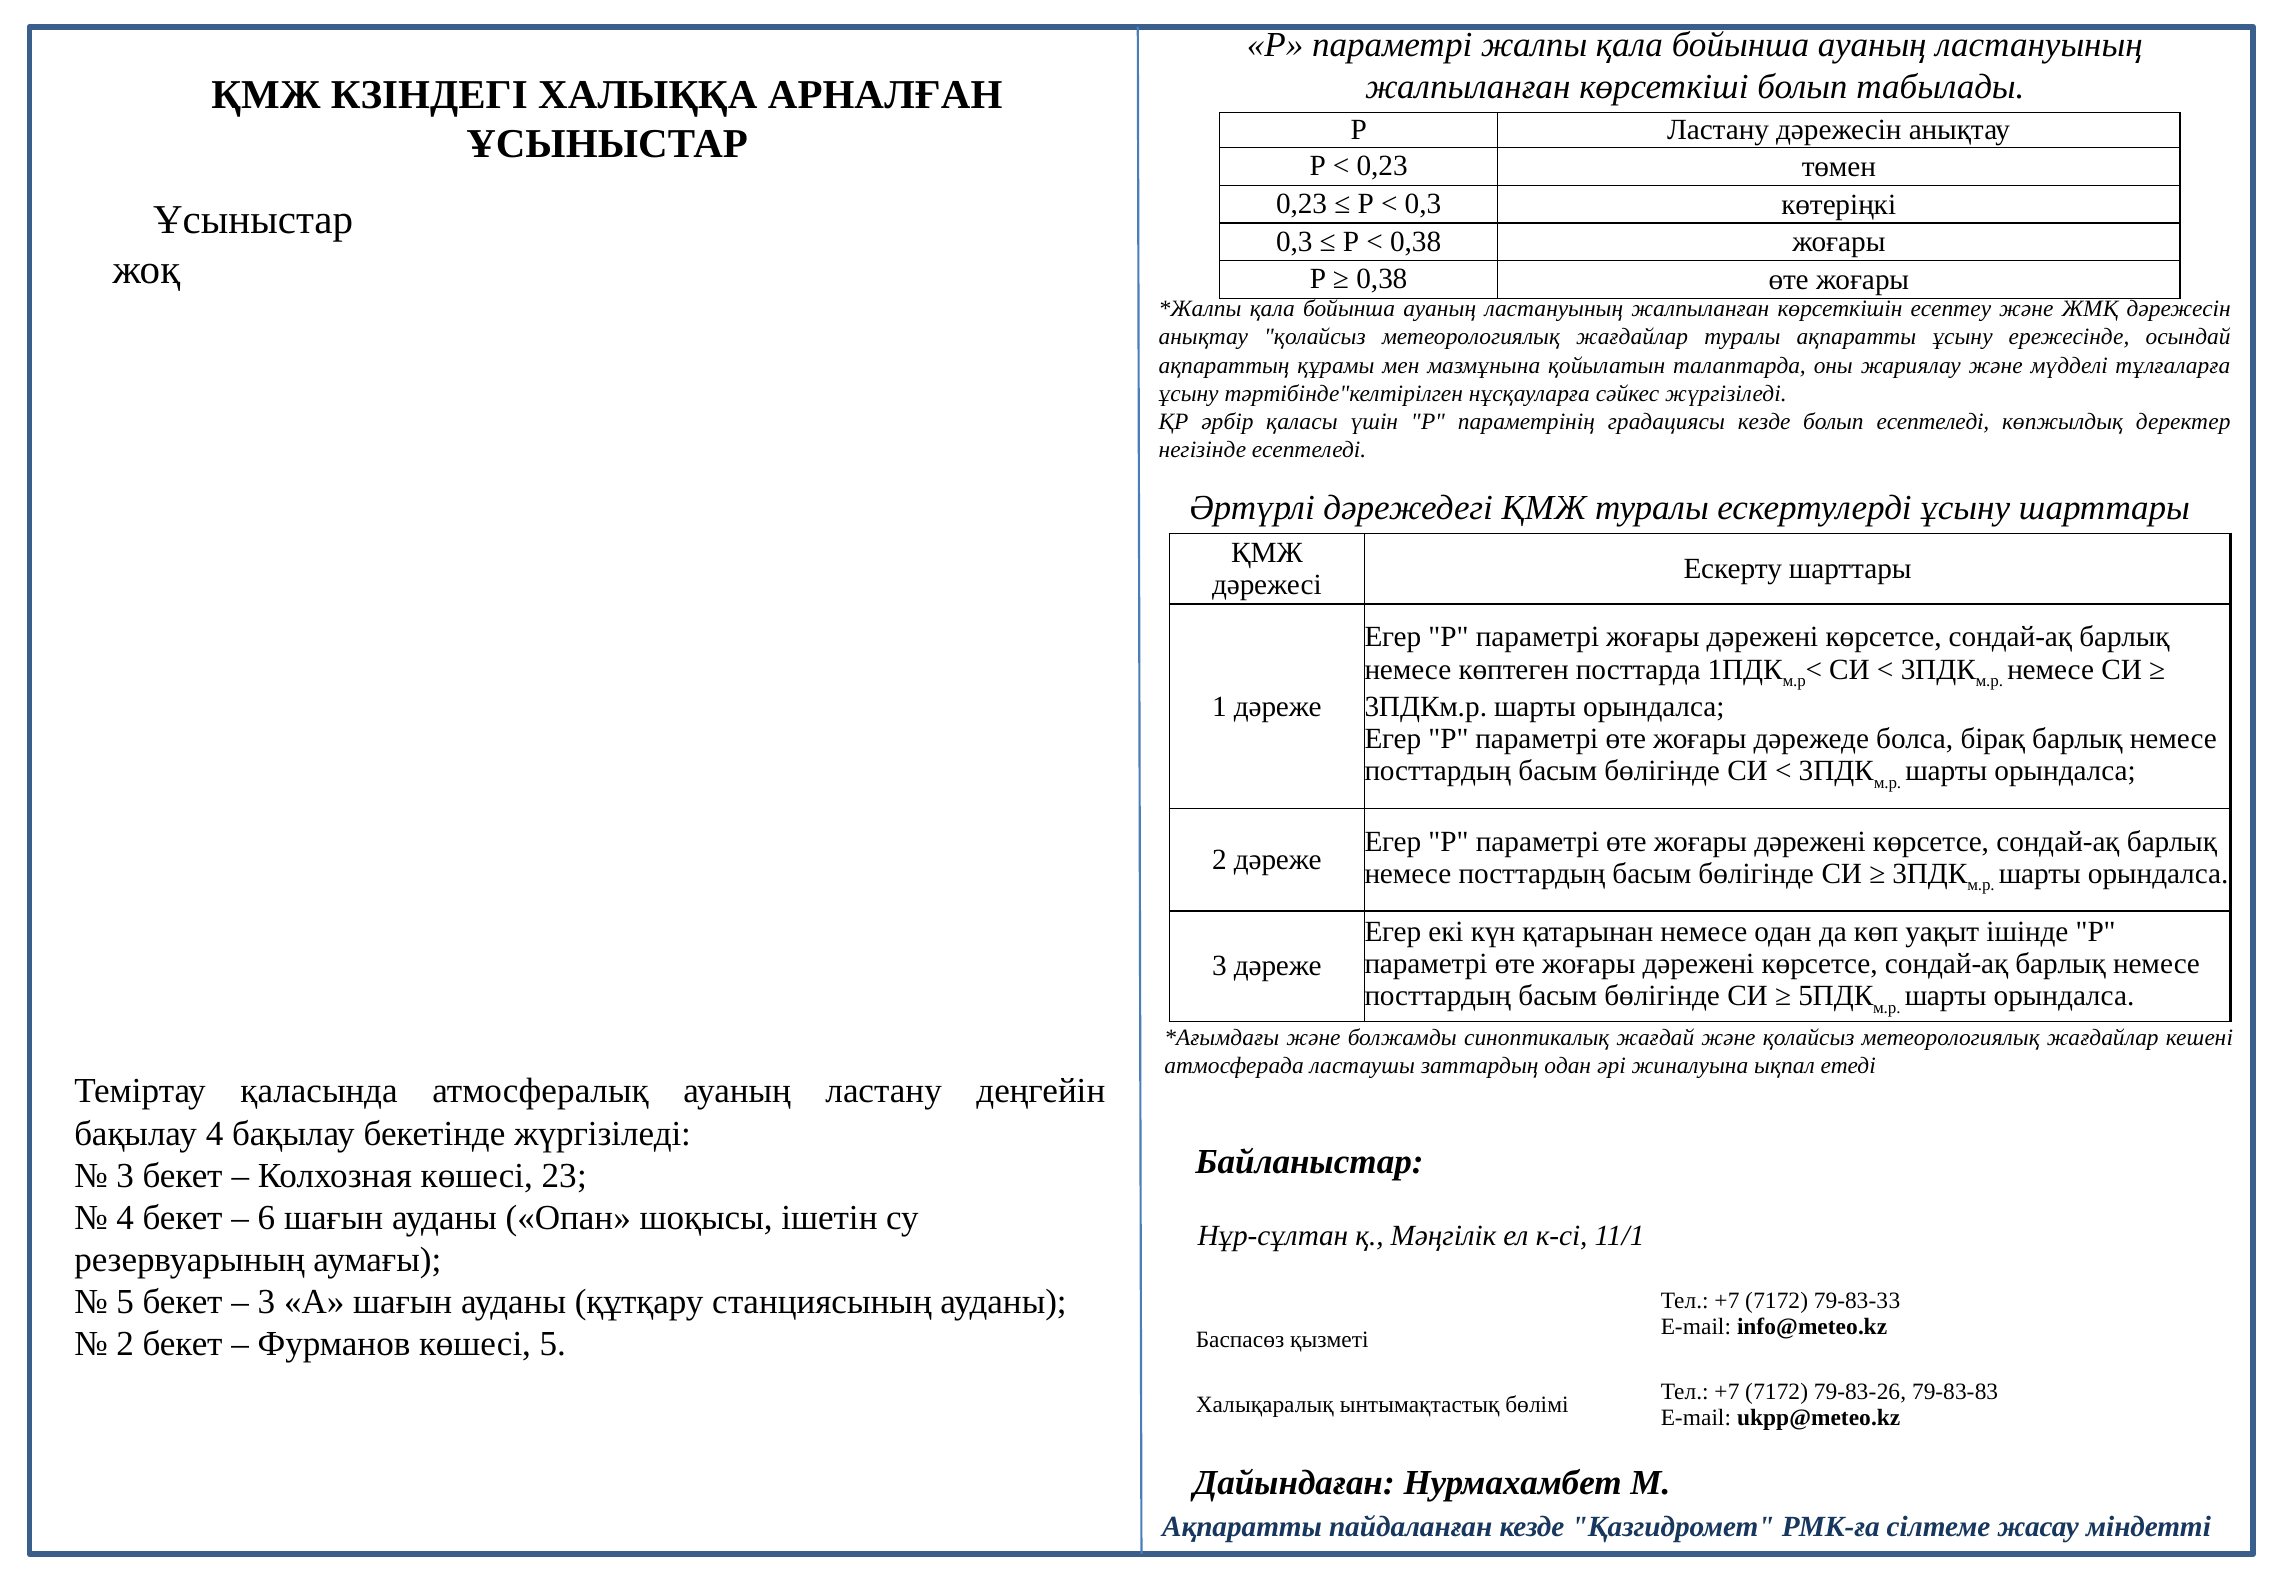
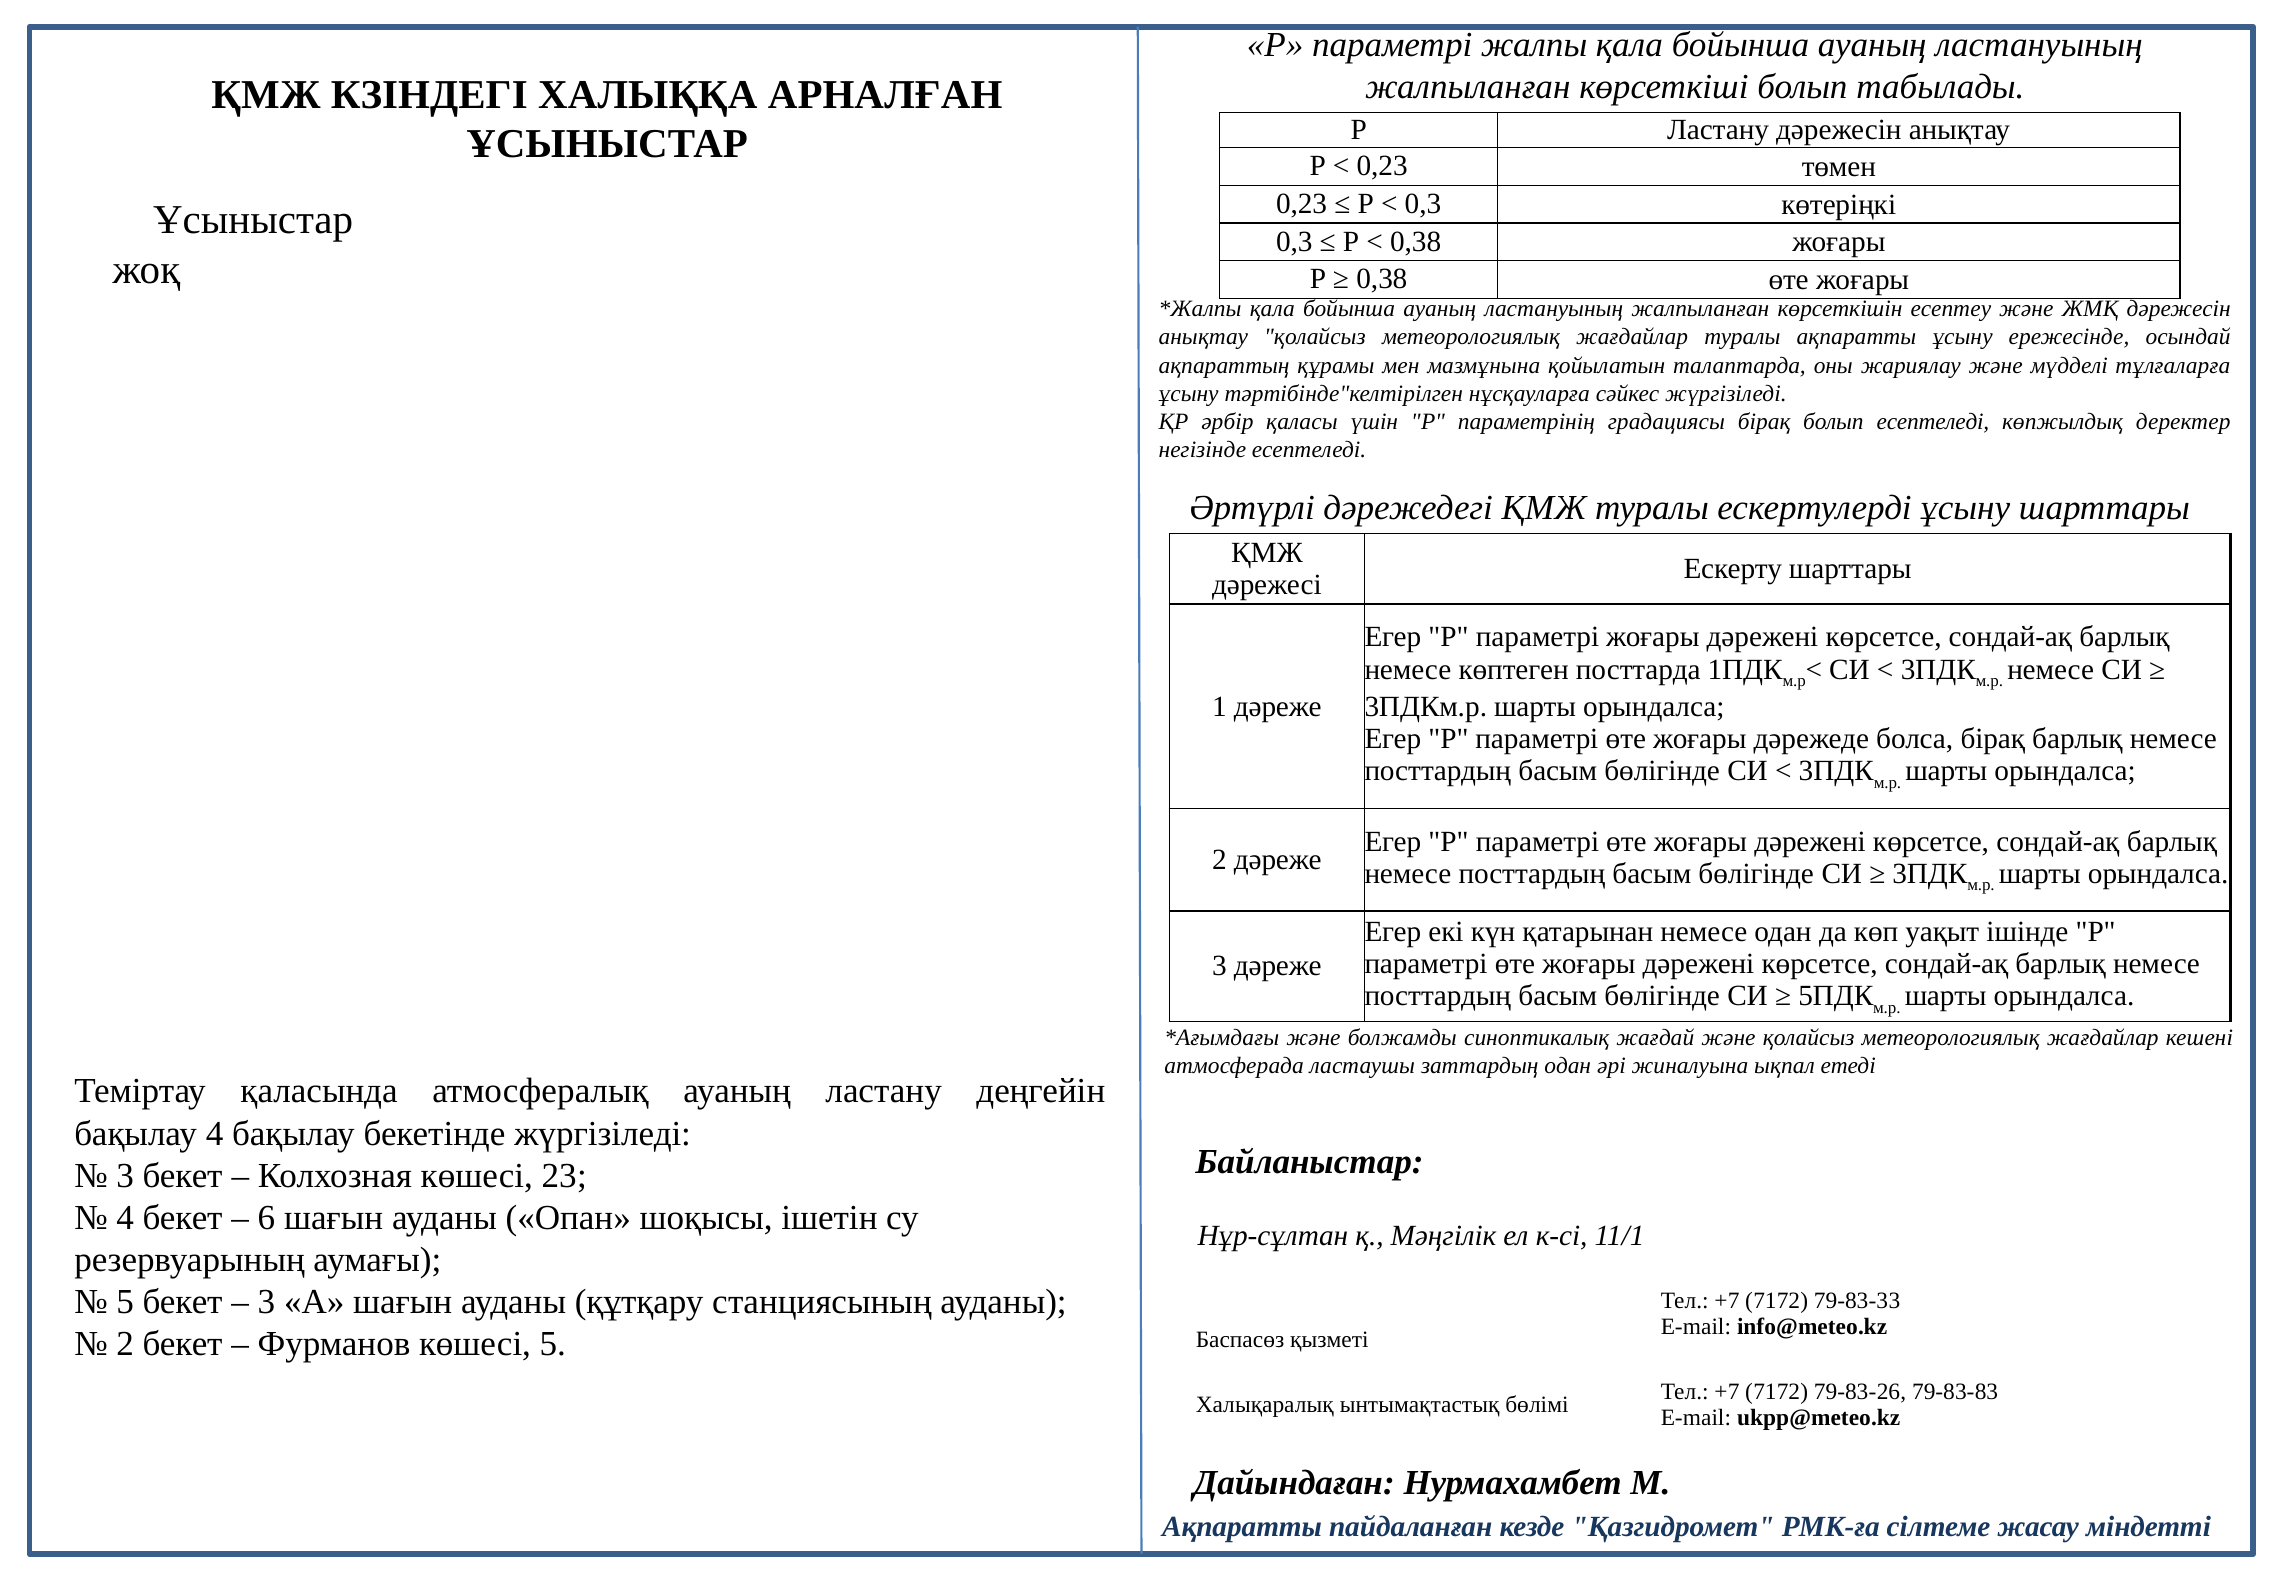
градациясы кезде: кезде -> бірақ
